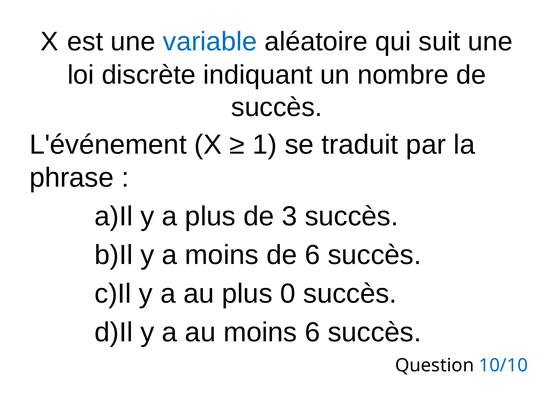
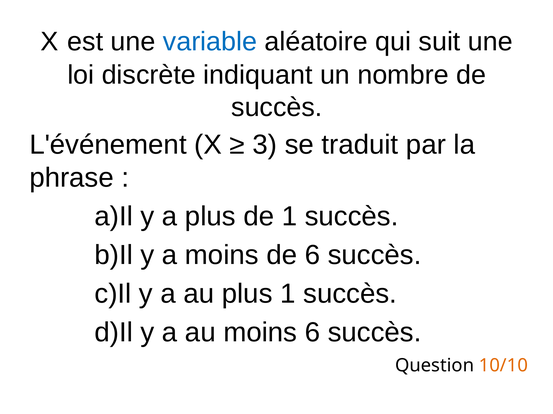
1: 1 -> 3
de 3: 3 -> 1
plus 0: 0 -> 1
10/10 colour: blue -> orange
